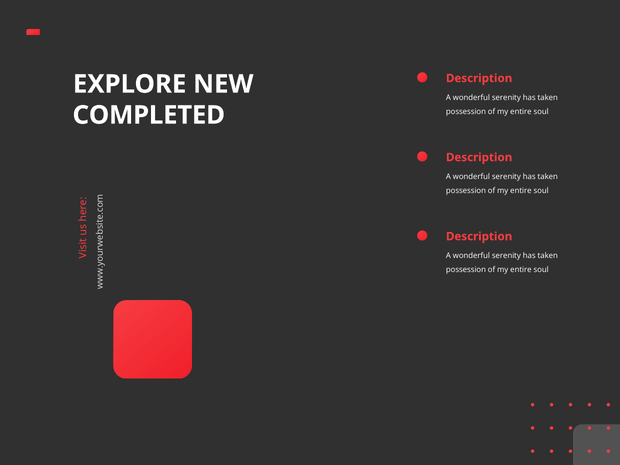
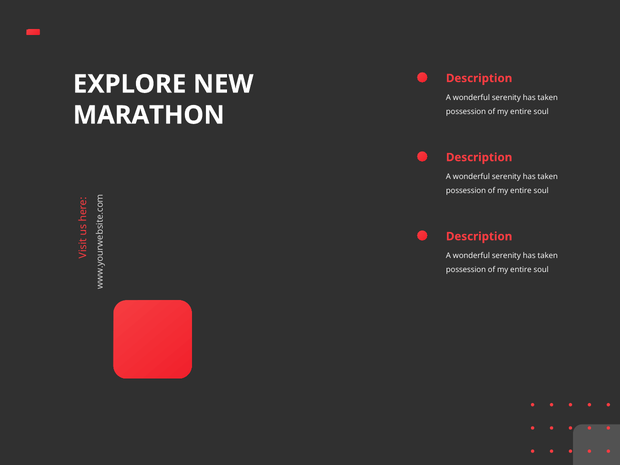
COMPLETED: COMPLETED -> MARATHON
